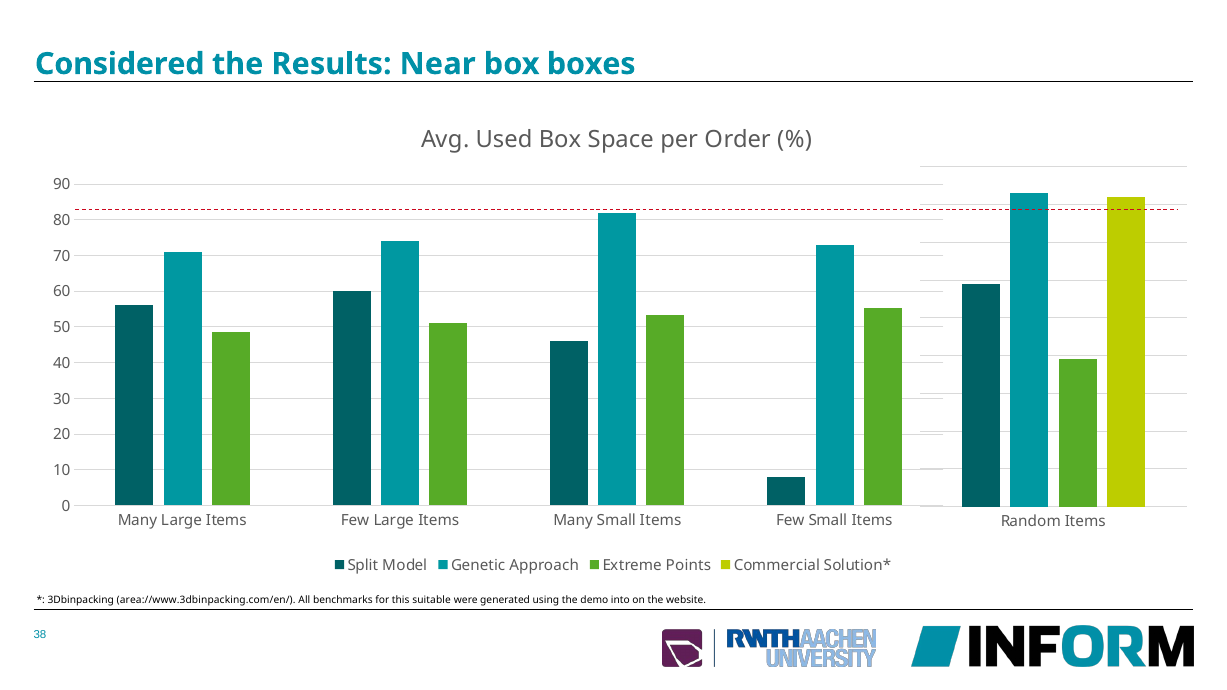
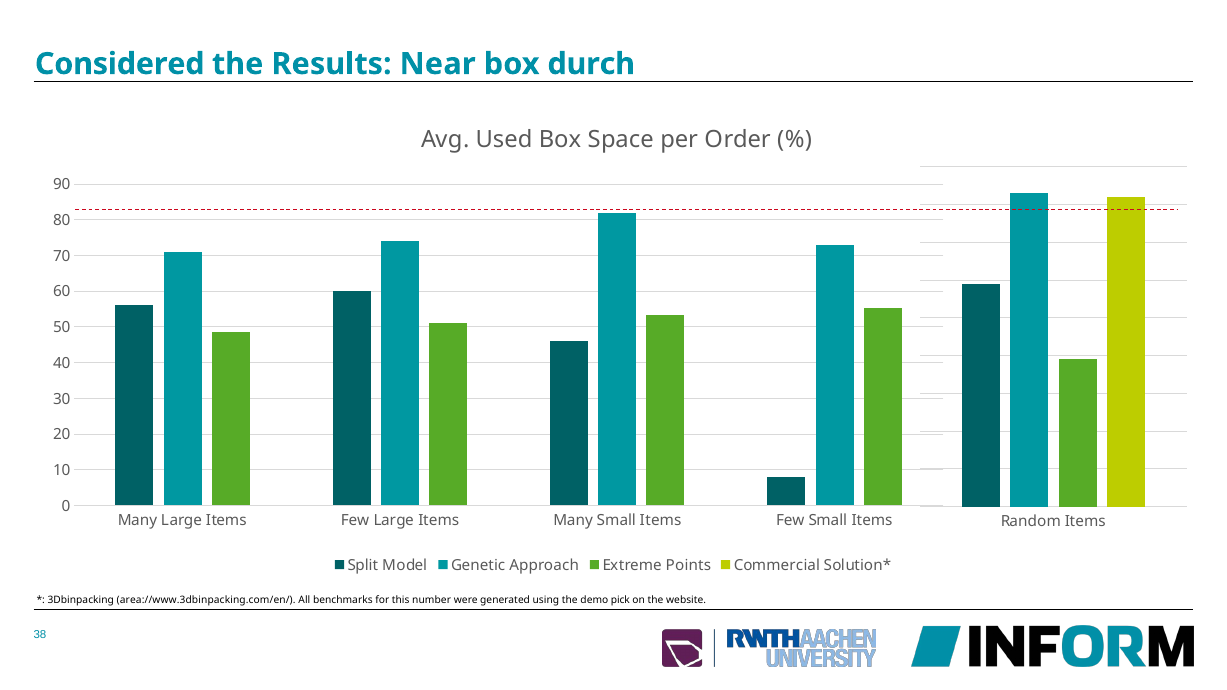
boxes: boxes -> durch
suitable: suitable -> number
into: into -> pick
